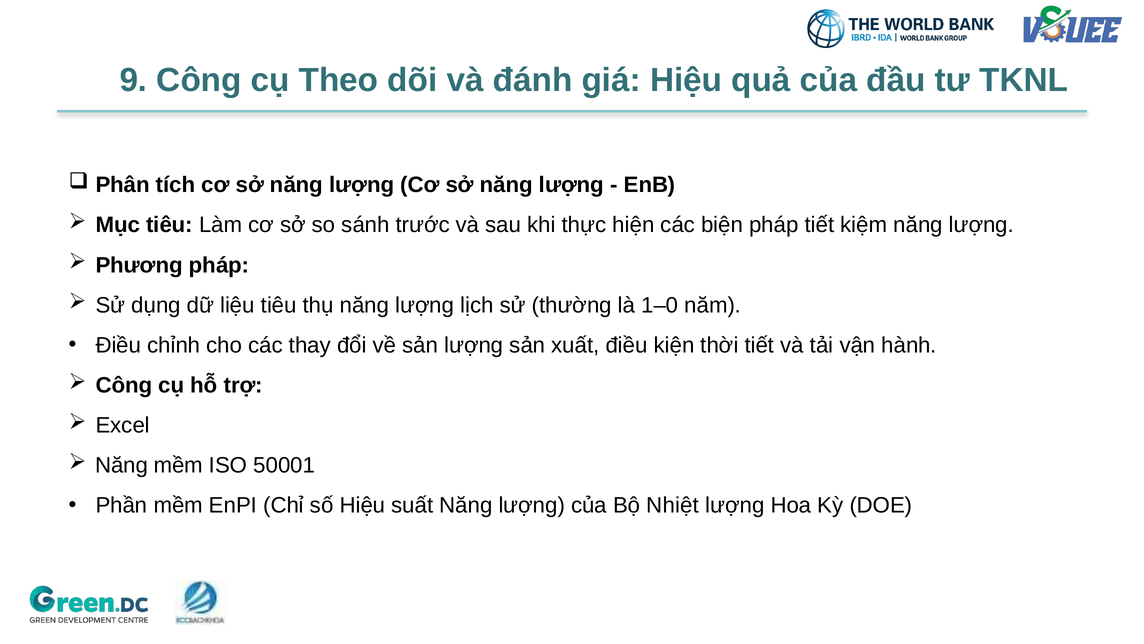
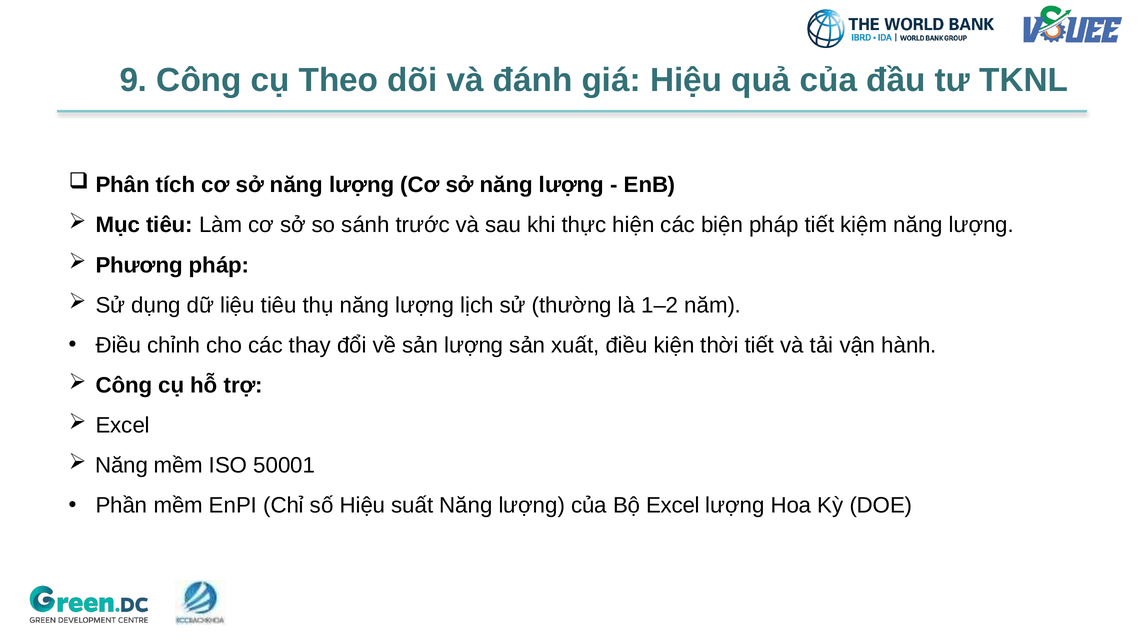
1–0: 1–0 -> 1–2
Bộ Nhiệt: Nhiệt -> Excel
